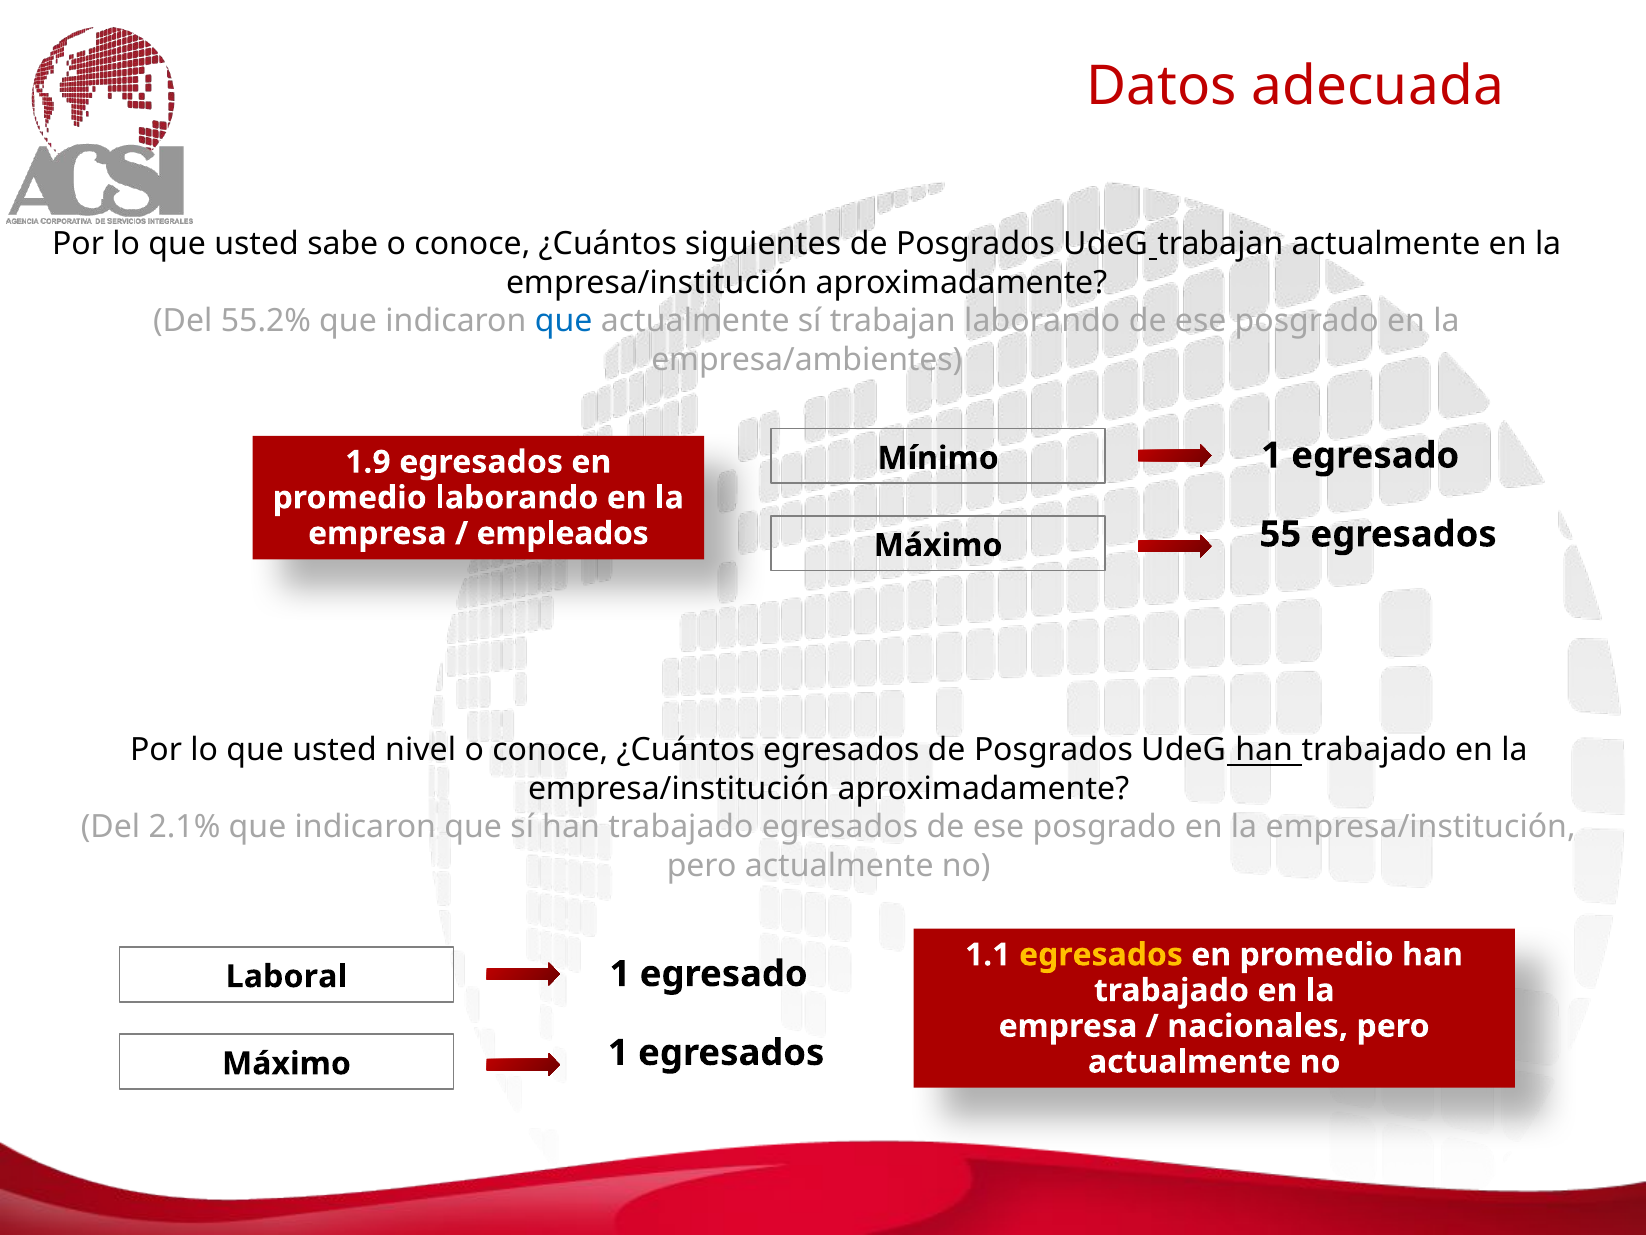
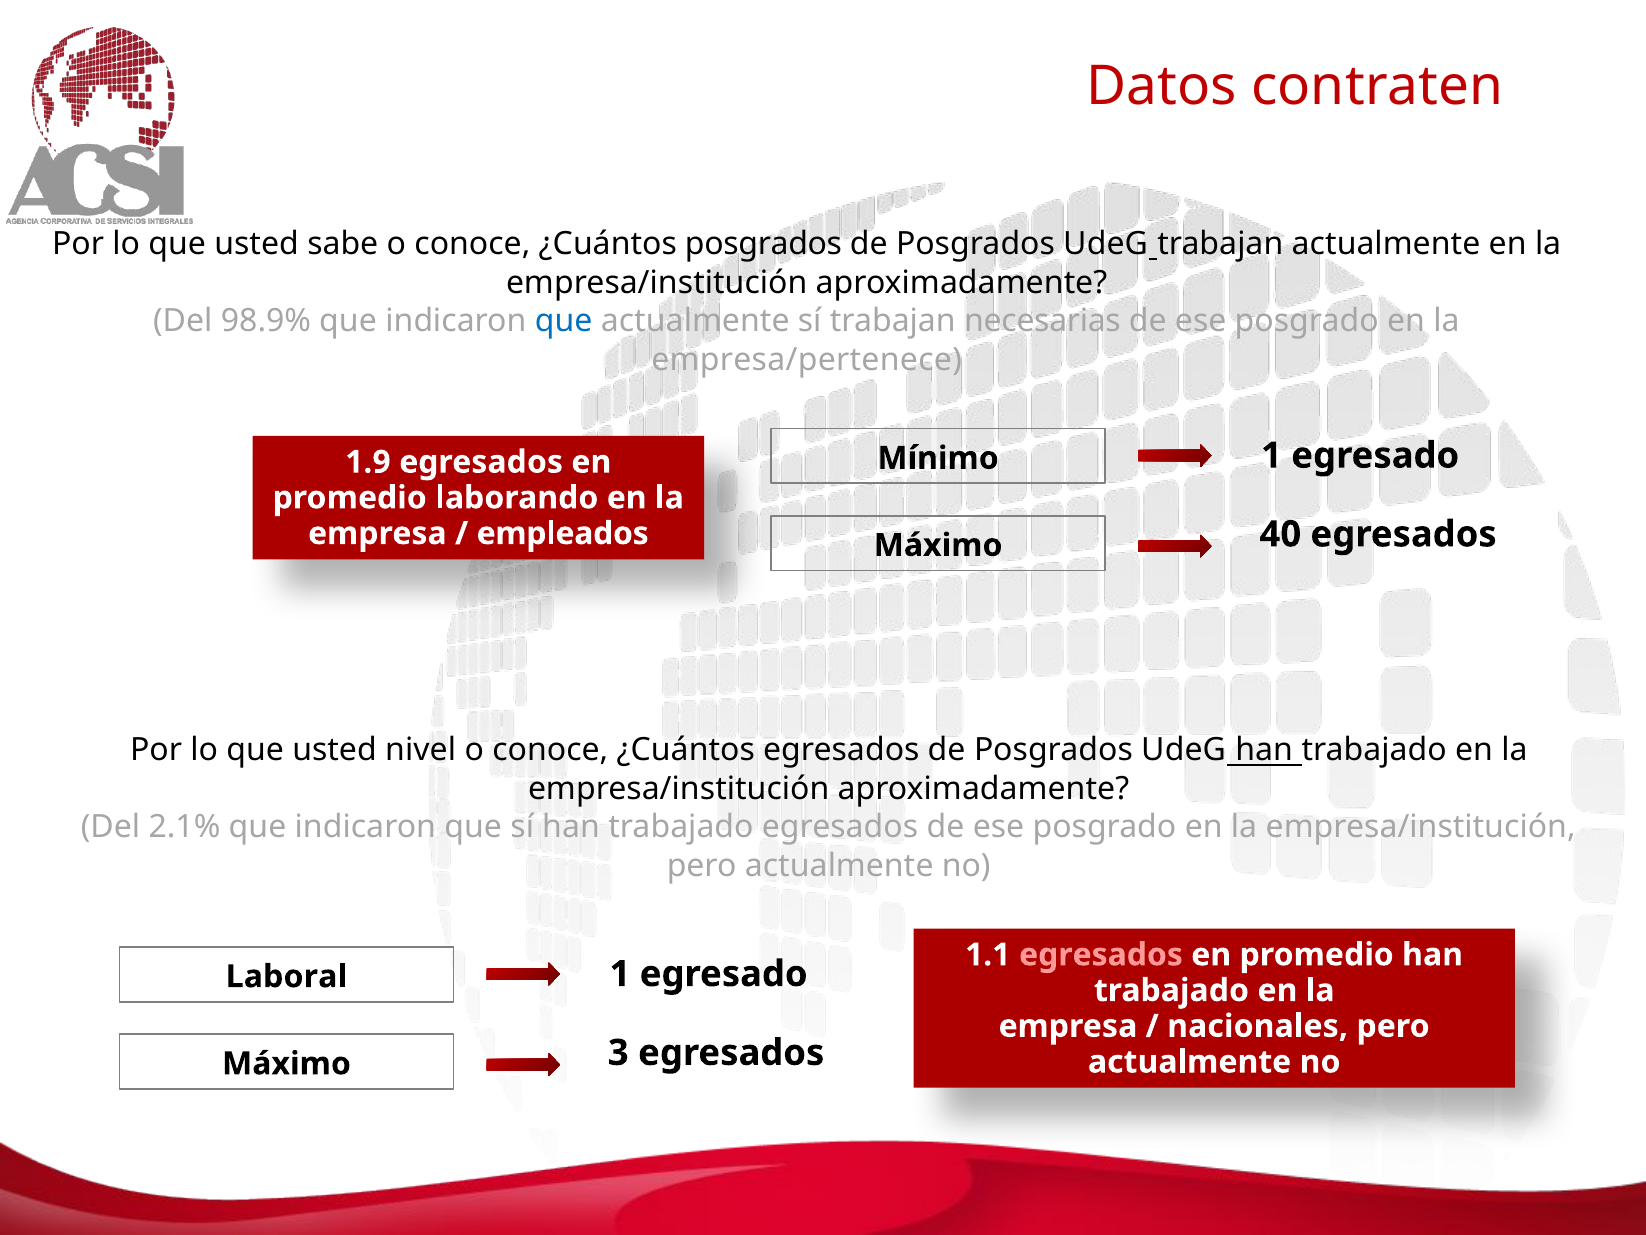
adecuada: adecuada -> contraten
¿Cuántos siguientes: siguientes -> posgrados
55.2%: 55.2% -> 98.9%
trabajan laborando: laborando -> necesarias
empresa/ambientes: empresa/ambientes -> empresa/pertenece
55: 55 -> 40
egresados at (1101, 954) colour: yellow -> pink
Máximo 1: 1 -> 3
